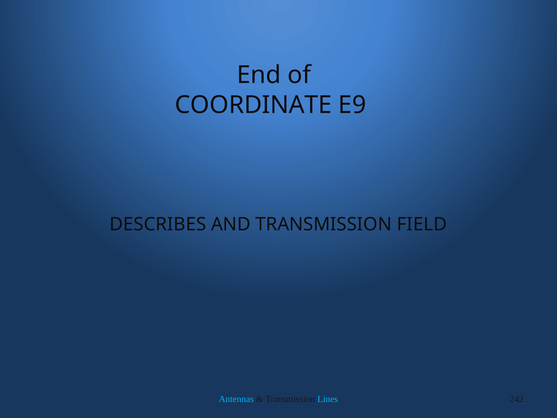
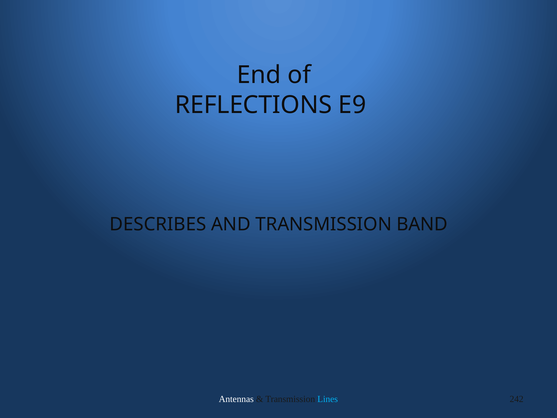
COORDINATE: COORDINATE -> REFLECTIONS
FIELD: FIELD -> BAND
Antennas colour: light blue -> white
